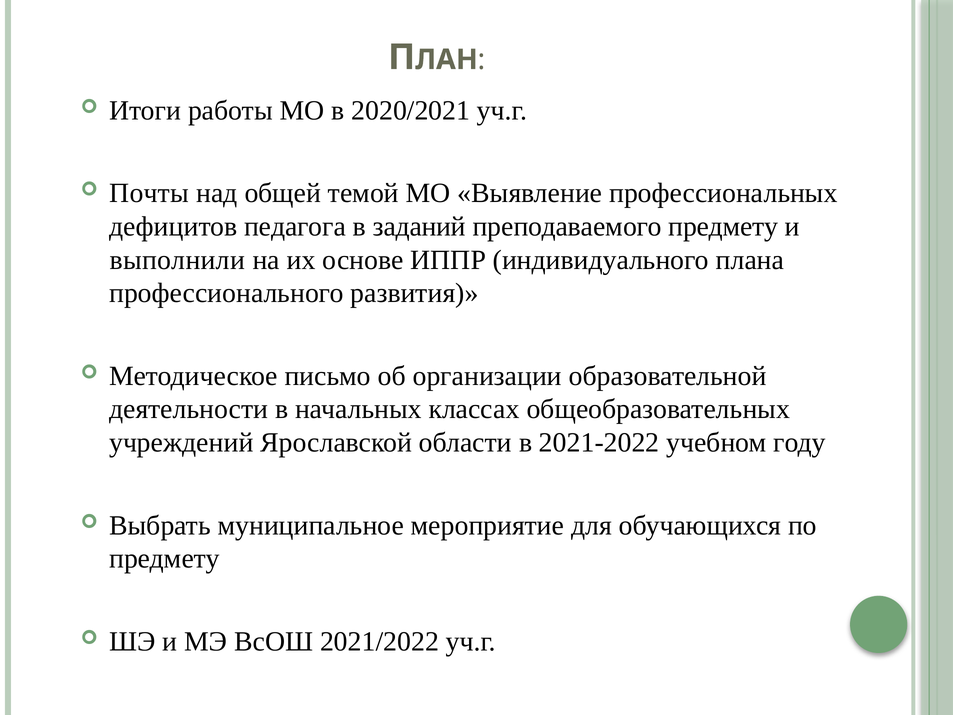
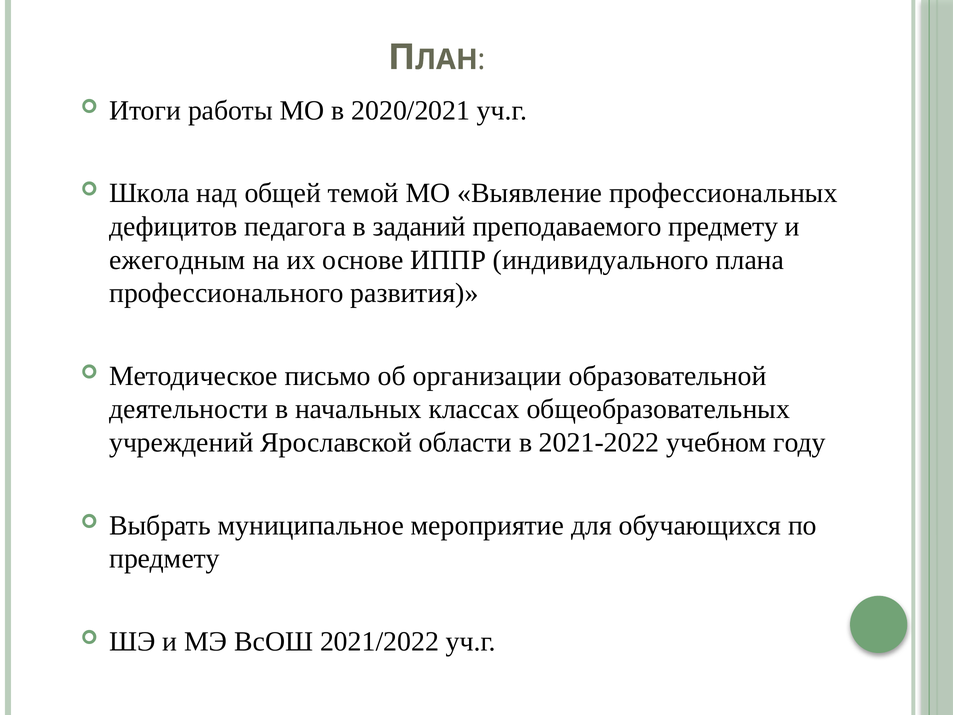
Почты: Почты -> Школа
выполнили: выполнили -> ежегодным
